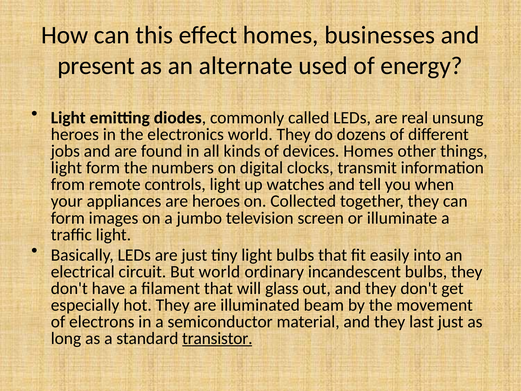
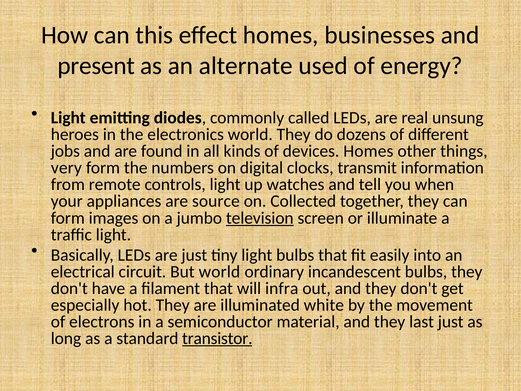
light at (66, 168): light -> very
are heroes: heroes -> source
television underline: none -> present
glass: glass -> infra
beam: beam -> white
